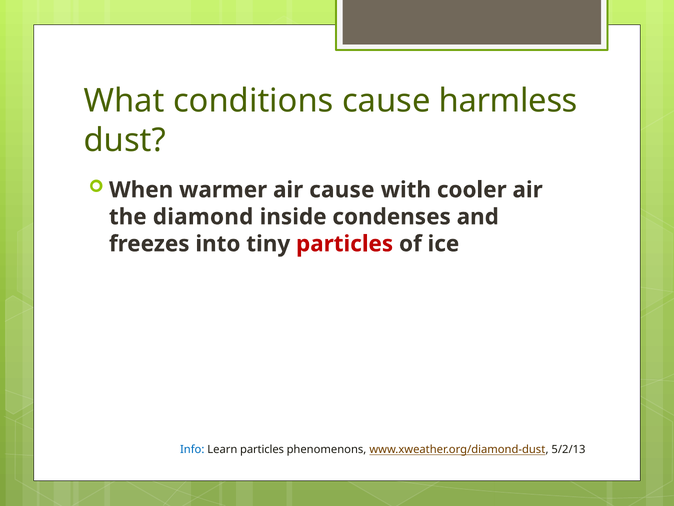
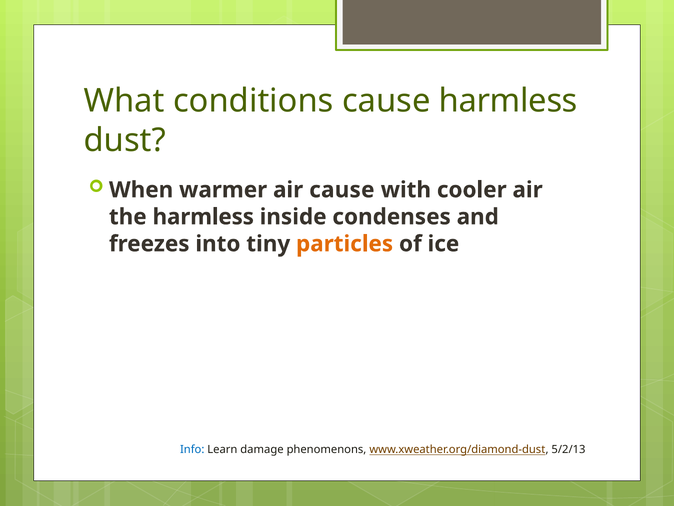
the diamond: diamond -> harmless
particles at (345, 244) colour: red -> orange
Learn particles: particles -> damage
